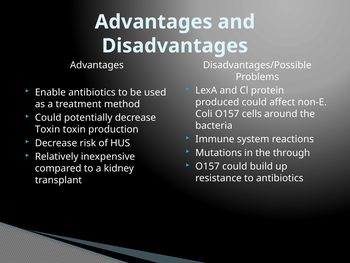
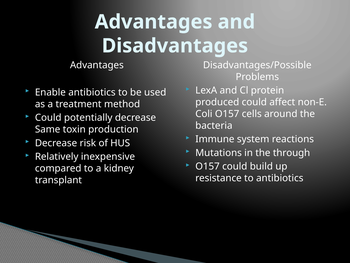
Toxin at (48, 129): Toxin -> Same
